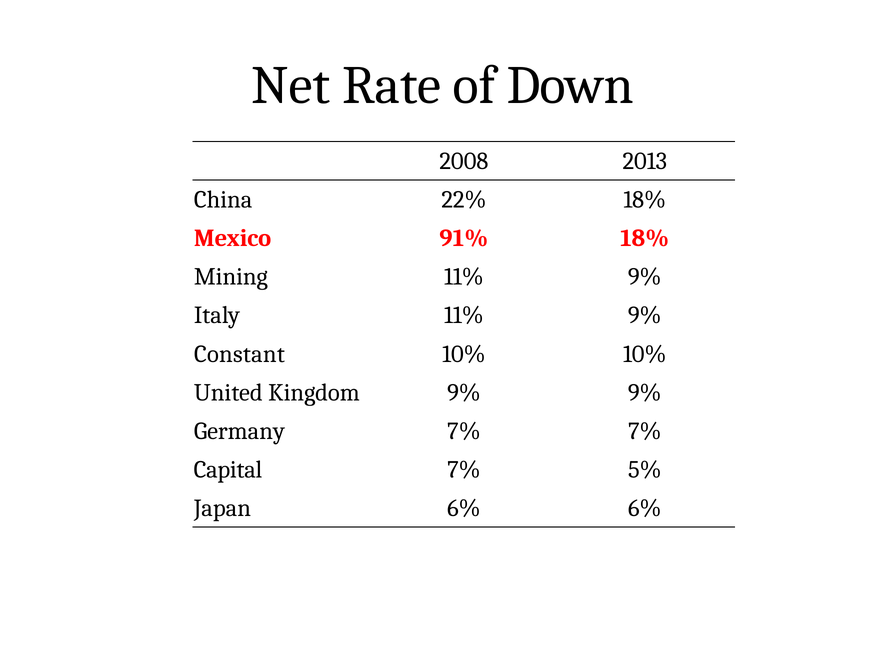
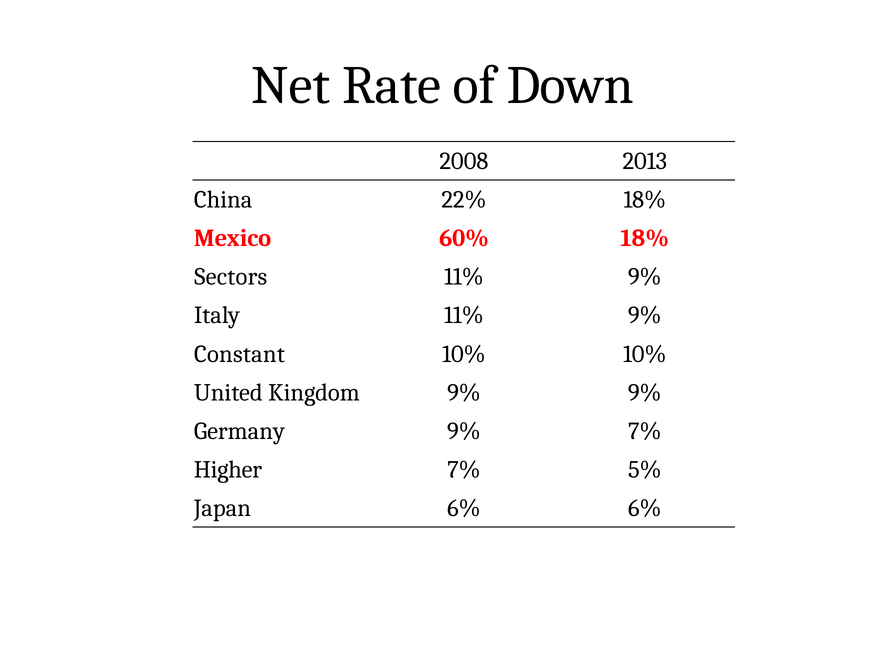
91%: 91% -> 60%
Mining: Mining -> Sectors
Germany 7%: 7% -> 9%
Capital: Capital -> Higher
